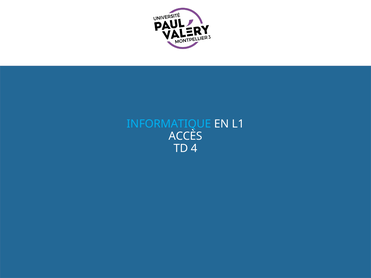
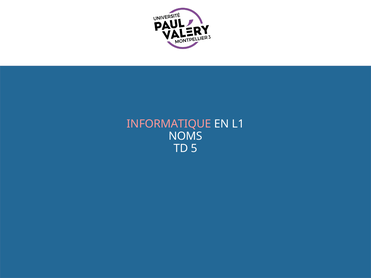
INFORMATIQUE colour: light blue -> pink
ACCÈS: ACCÈS -> NOMS
4: 4 -> 5
